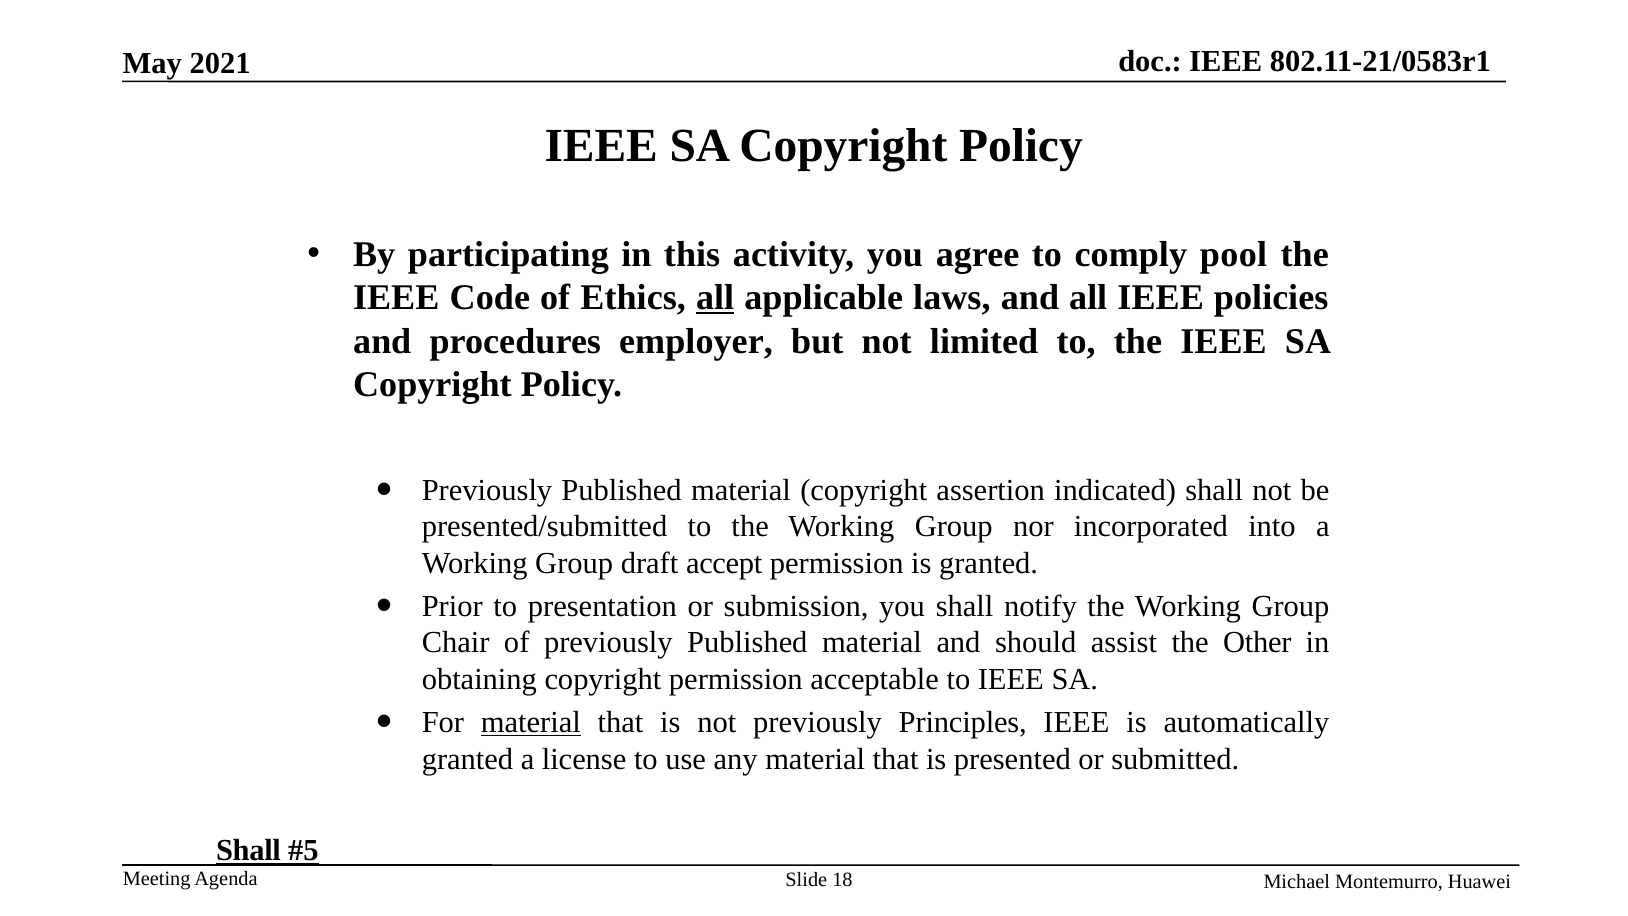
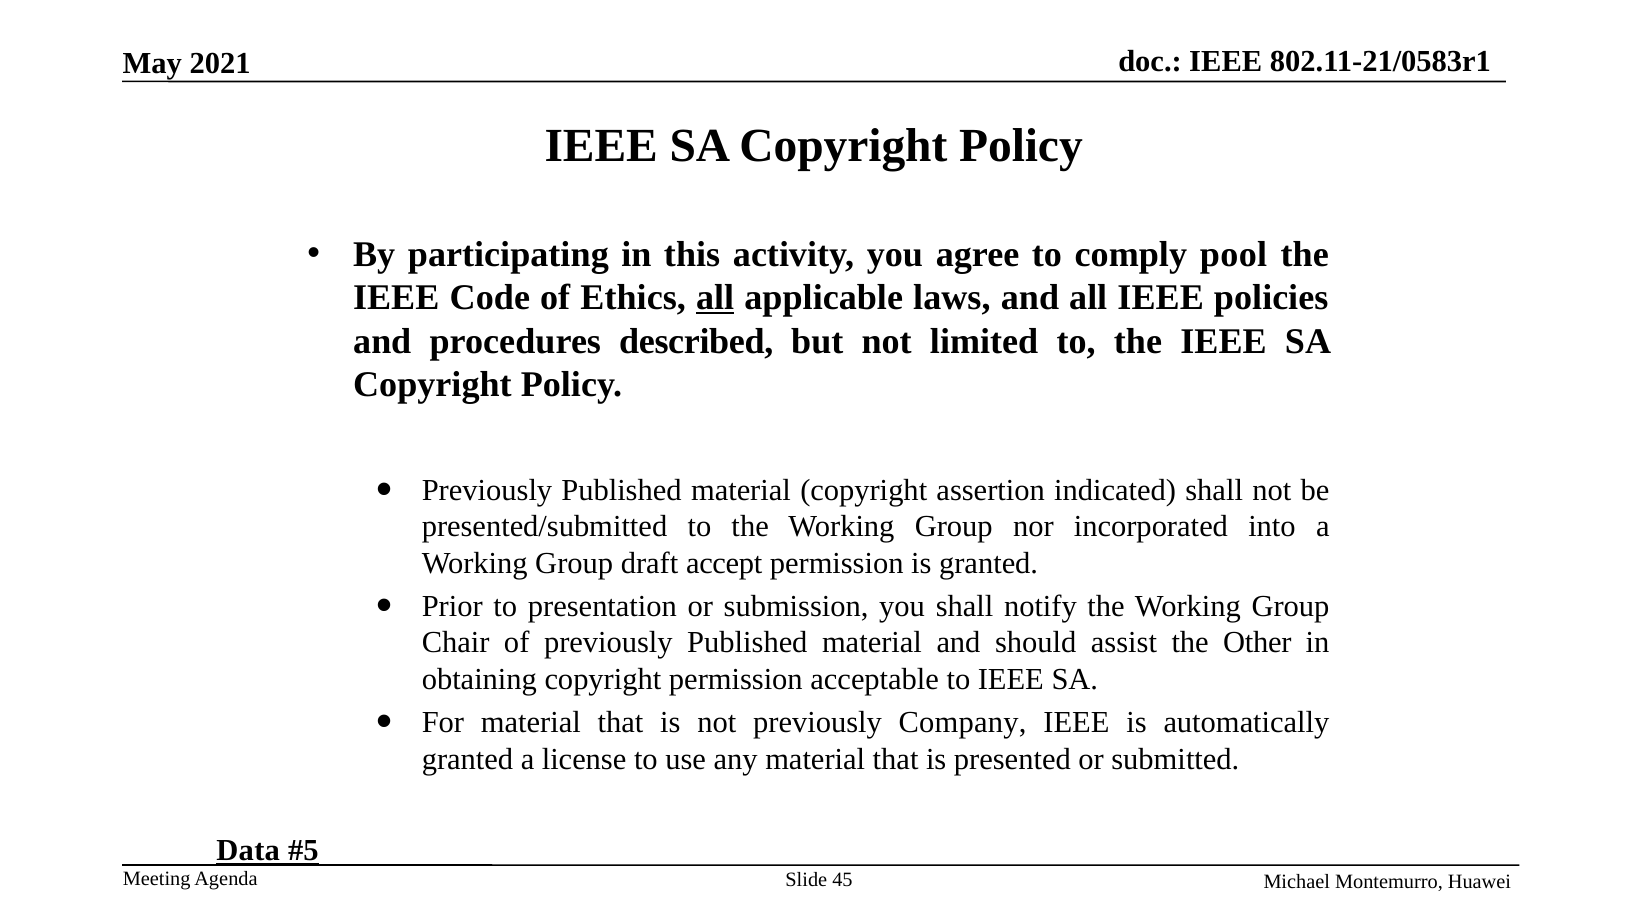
employer: employer -> described
material at (531, 722) underline: present -> none
Principles: Principles -> Company
Shall at (248, 851): Shall -> Data
18: 18 -> 45
